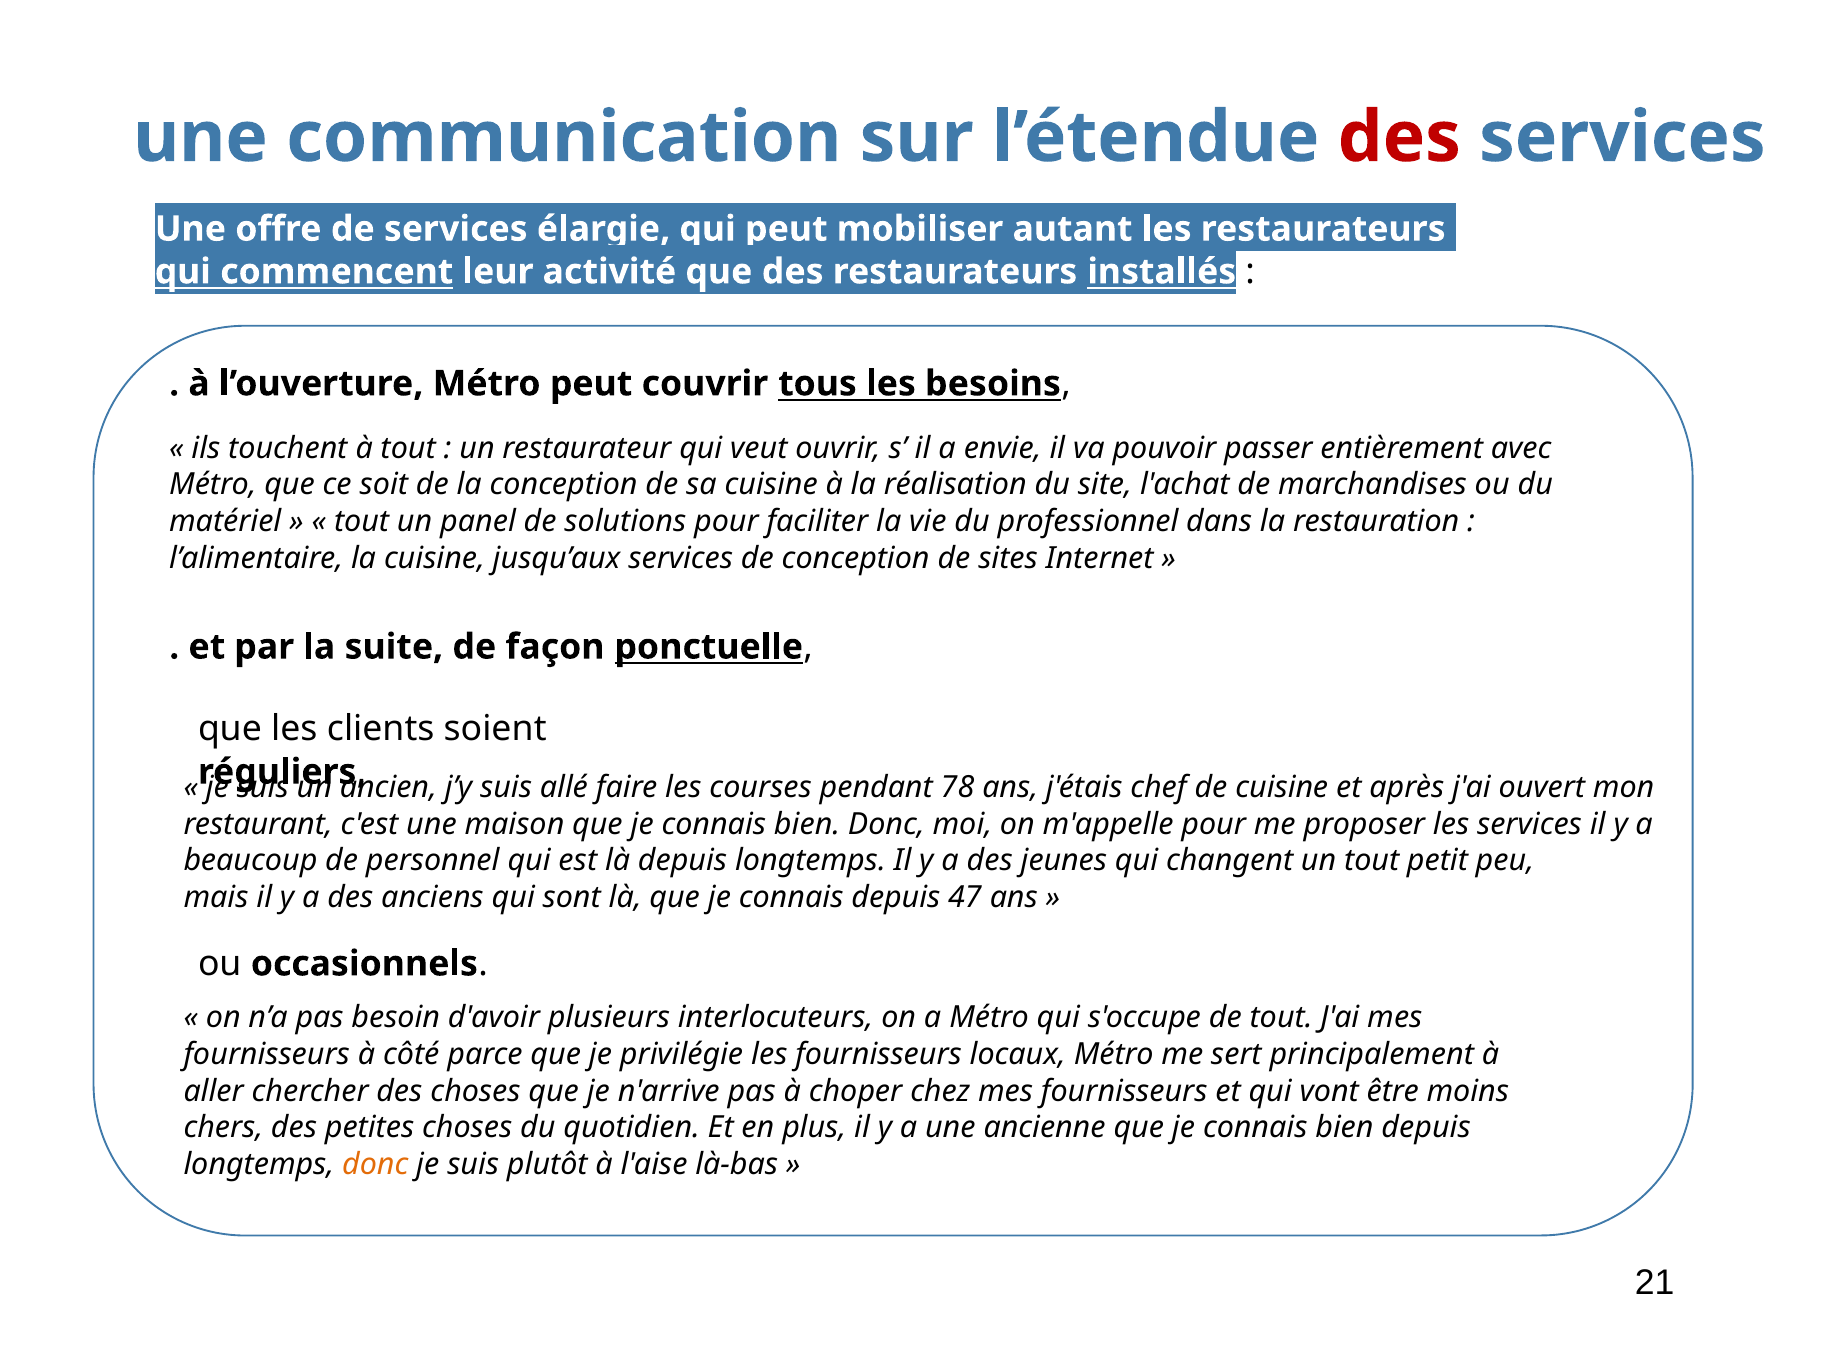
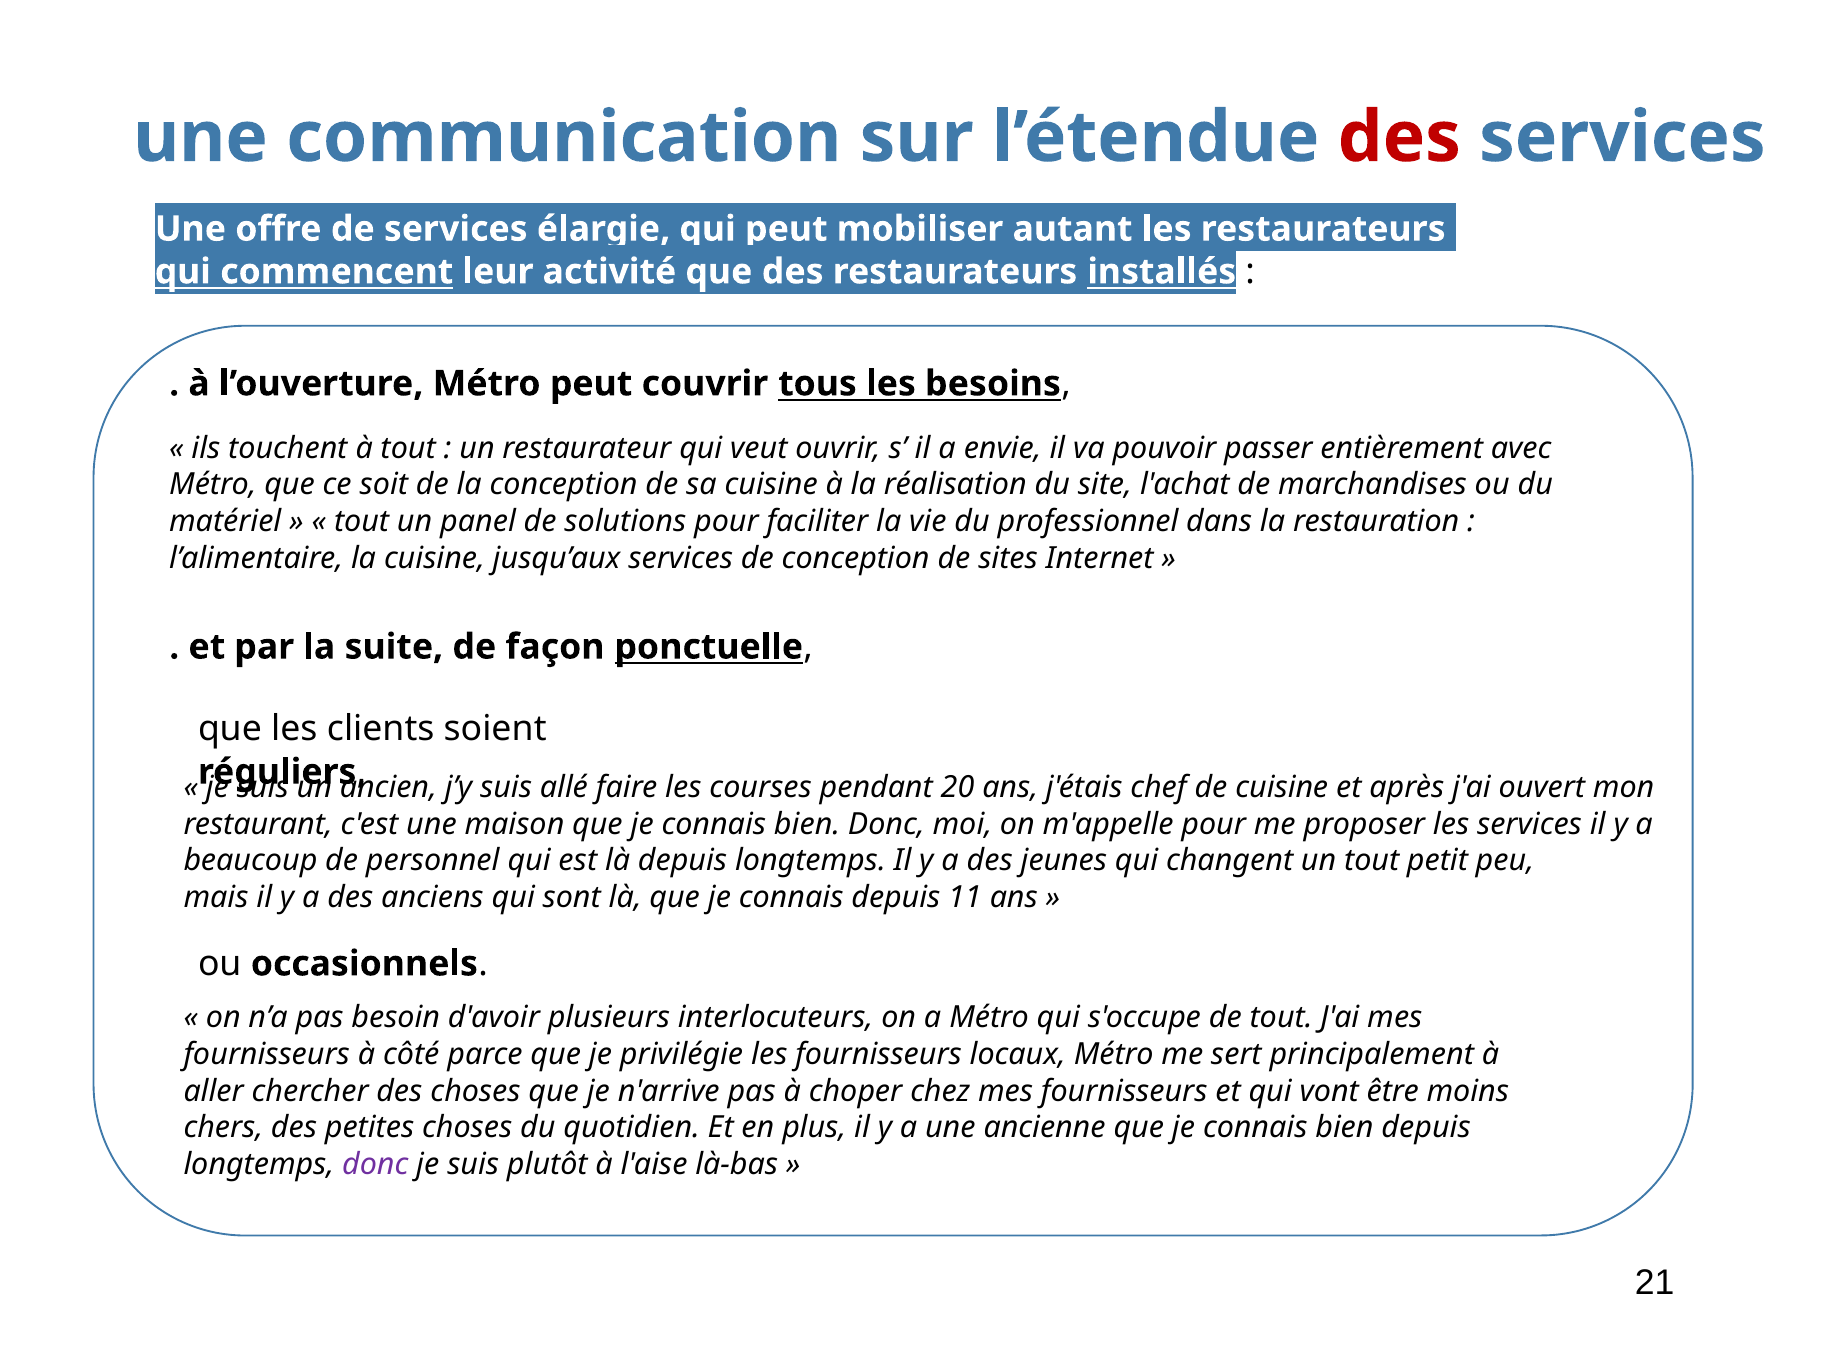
78: 78 -> 20
47: 47 -> 11
donc at (375, 1165) colour: orange -> purple
